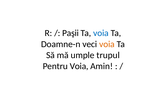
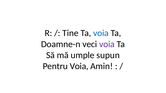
Paşii: Paşii -> Tine
voia at (107, 44) colour: orange -> purple
trupul: trupul -> supun
